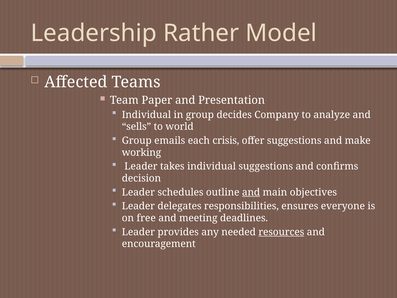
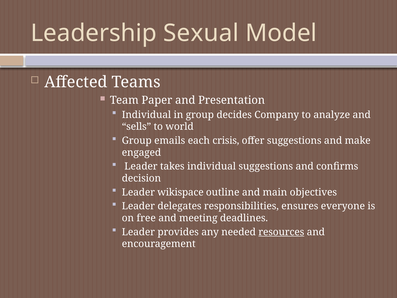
Rather: Rather -> Sexual
working: working -> engaged
schedules: schedules -> wikispace
and at (251, 192) underline: present -> none
